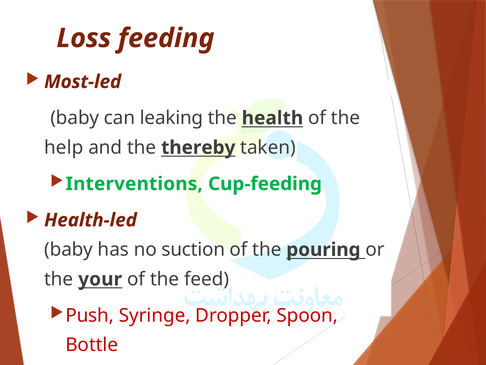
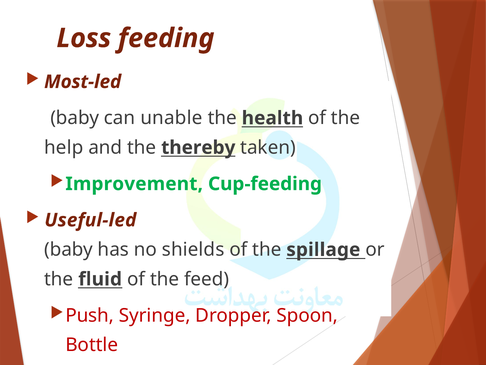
leaking: leaking -> unable
Interventions: Interventions -> Improvement
Health-led: Health-led -> Useful-led
suction: suction -> shields
pouring: pouring -> spillage
your: your -> fluid
